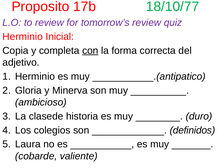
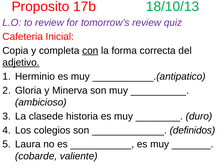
18/10/77: 18/10/77 -> 18/10/13
Herminio at (23, 37): Herminio -> Cafeteria
adjetivo underline: none -> present
